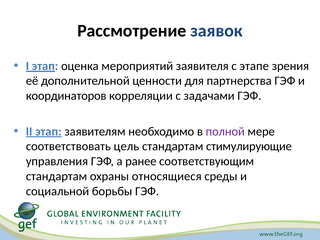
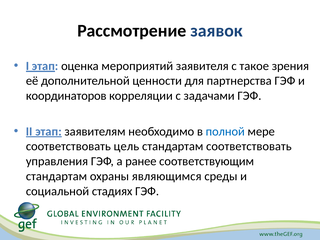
этапе: этапе -> такое
полной colour: purple -> blue
стандартам стимулирующие: стимулирующие -> соответствовать
относящиеся: относящиеся -> являющимся
борьбы: борьбы -> стадиях
